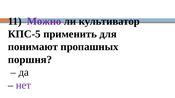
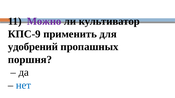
КПС-5: КПС-5 -> КПС-9
понимают: понимают -> удобрений
нет colour: purple -> blue
